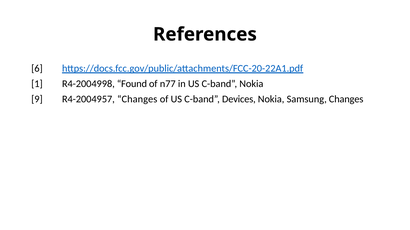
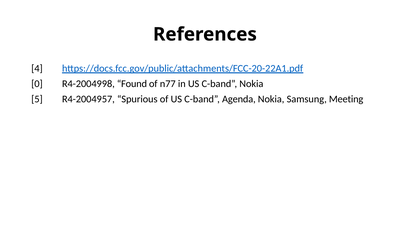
6: 6 -> 4
1: 1 -> 0
9: 9 -> 5
R4-2004957 Changes: Changes -> Spurious
Devices: Devices -> Agenda
Samsung Changes: Changes -> Meeting
